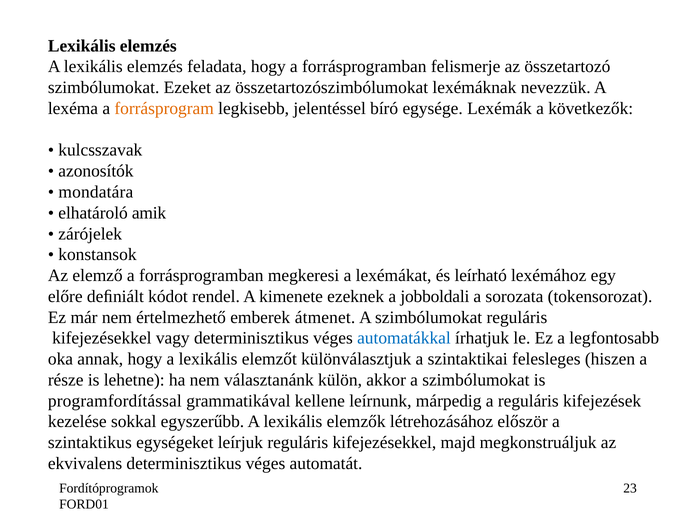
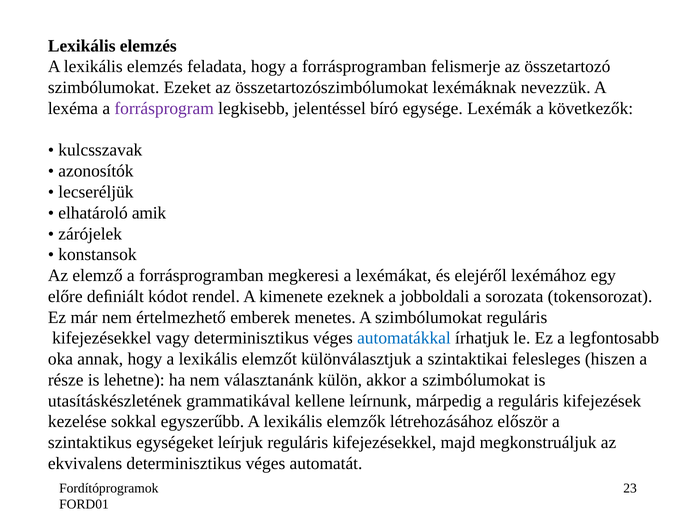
forrásprogram colour: orange -> purple
mondatára: mondatára -> lecseréljük
leírható: leírható -> elejéről
átmenet: átmenet -> menetes
programfordítással: programfordítással -> utasításkészletének
